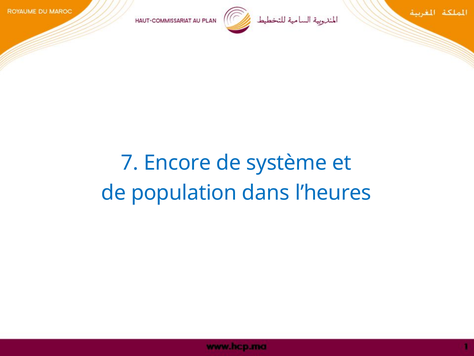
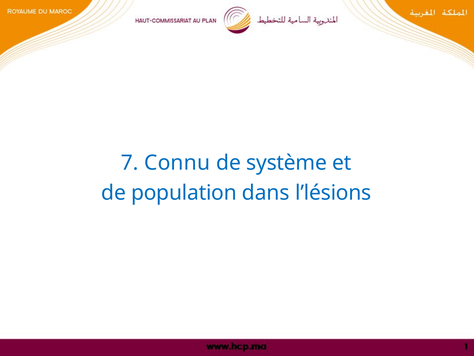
Encore: Encore -> Connu
l’heures: l’heures -> l’lésions
